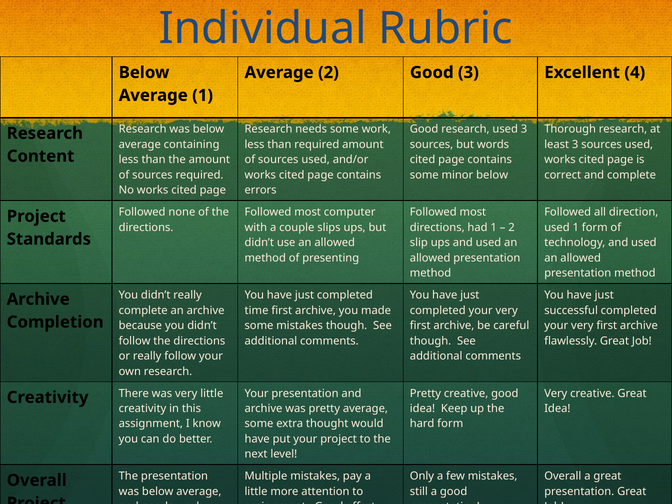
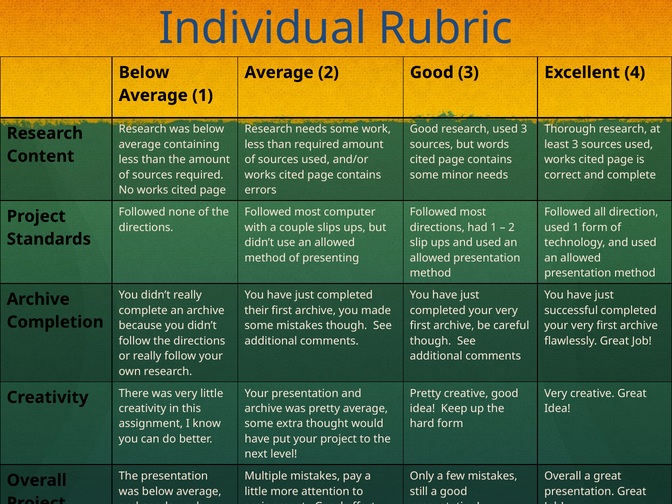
minor below: below -> needs
time at (257, 310): time -> their
